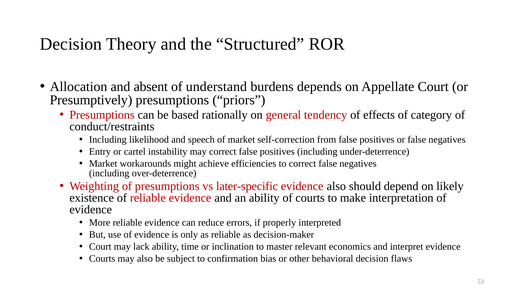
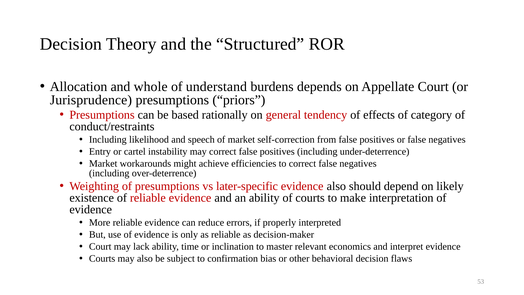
absent: absent -> whole
Presumptively: Presumptively -> Jurisprudence
